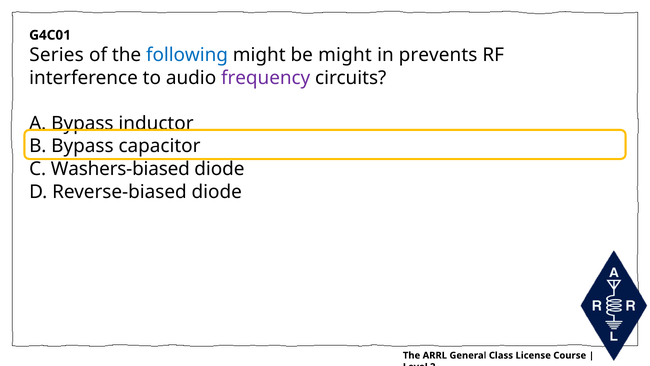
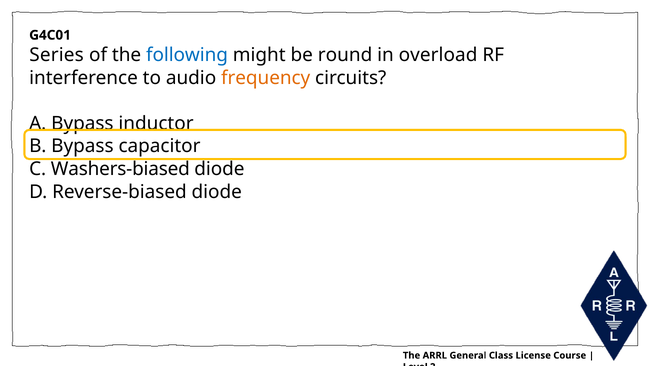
be might: might -> round
prevents: prevents -> overload
frequency colour: purple -> orange
